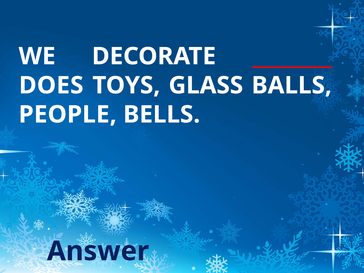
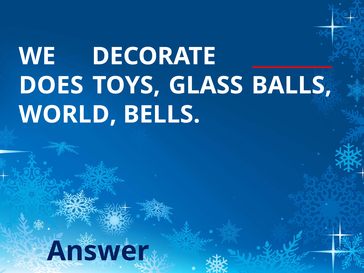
PEOPLE: PEOPLE -> WORLD
